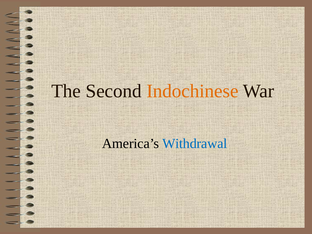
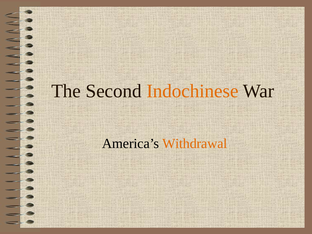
Withdrawal colour: blue -> orange
